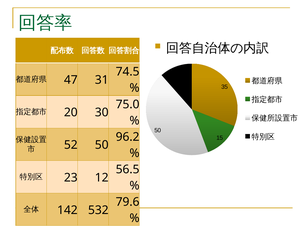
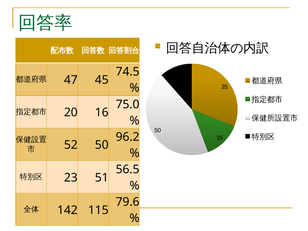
31: 31 -> 45
30: 30 -> 16
12: 12 -> 51
532: 532 -> 115
